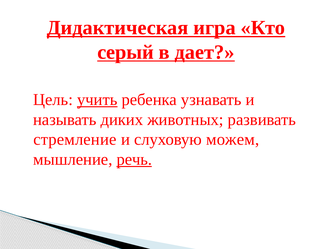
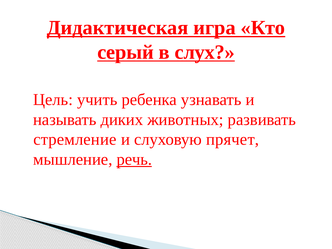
дает: дает -> слух
учить underline: present -> none
можем: можем -> прячет
